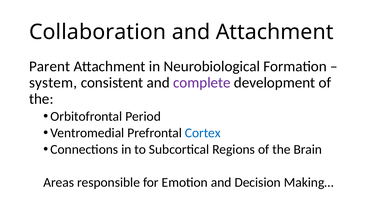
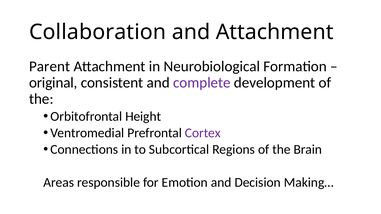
system: system -> original
Period: Period -> Height
Cortex colour: blue -> purple
